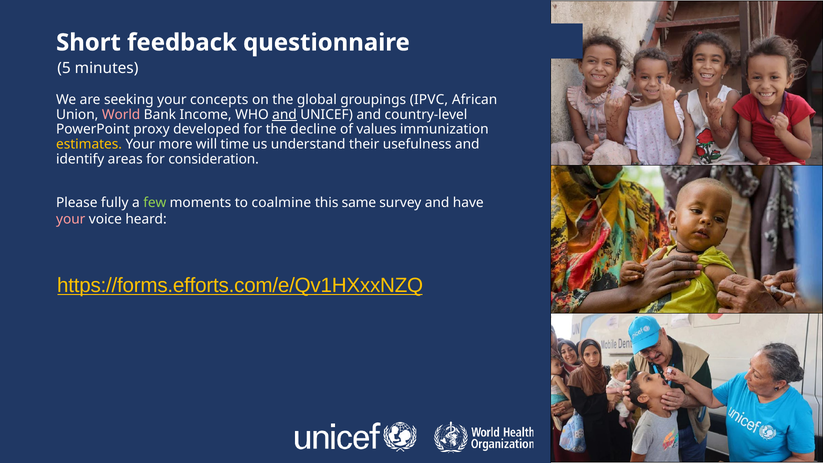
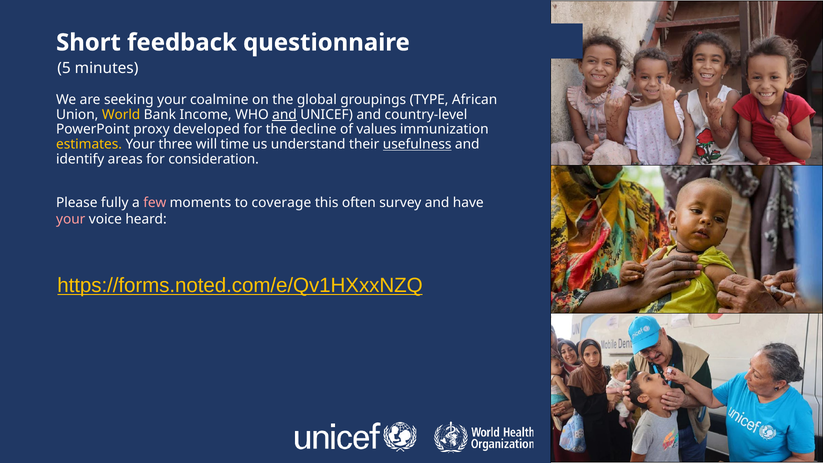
concepts: concepts -> coalmine
IPVC: IPVC -> TYPE
World colour: pink -> yellow
more: more -> three
usefulness underline: none -> present
few colour: light green -> pink
coalmine: coalmine -> coverage
same: same -> often
https://forms.efforts.com/e/Qv1HXxxNZQ: https://forms.efforts.com/e/Qv1HXxxNZQ -> https://forms.noted.com/e/Qv1HXxxNZQ
